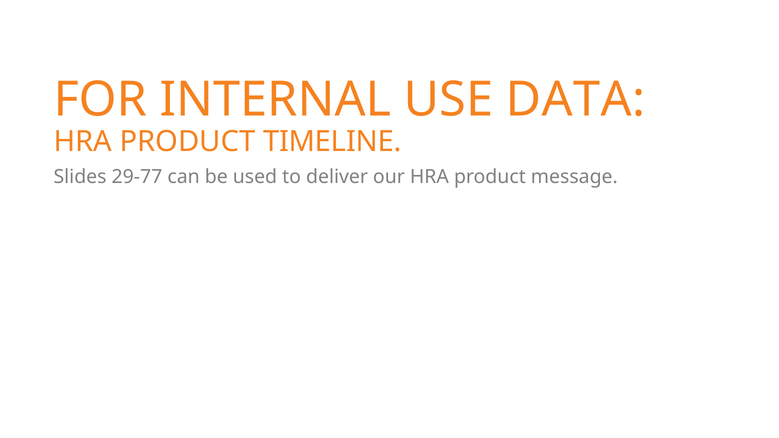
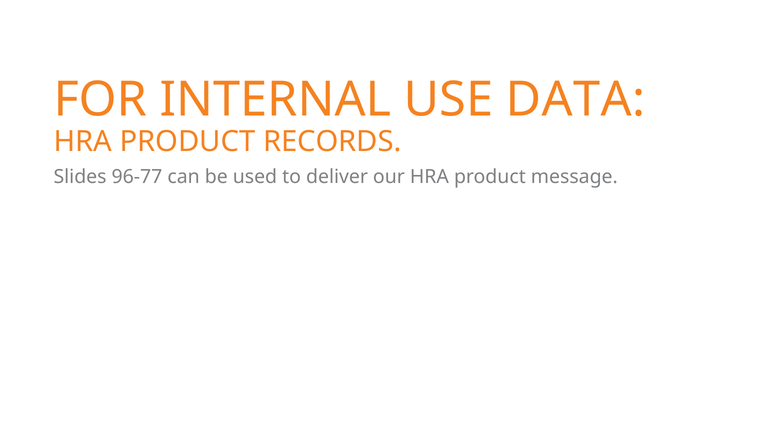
TIMELINE: TIMELINE -> RECORDS
29-77: 29-77 -> 96-77
